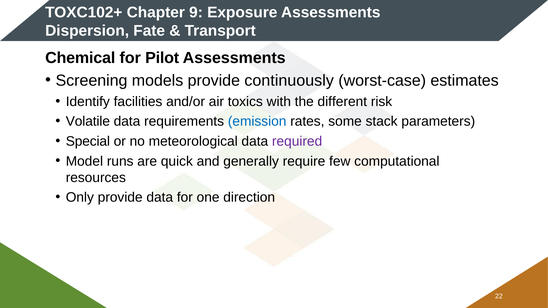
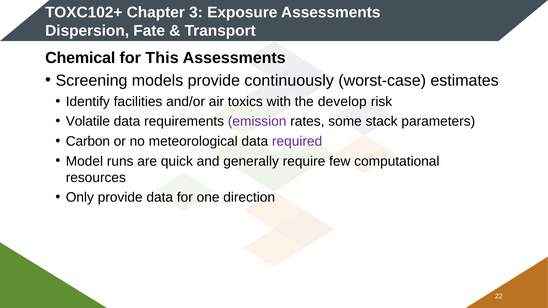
9: 9 -> 3
Pilot: Pilot -> This
different: different -> develop
emission colour: blue -> purple
Special: Special -> Carbon
